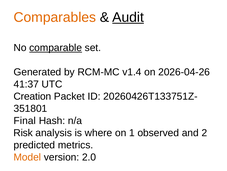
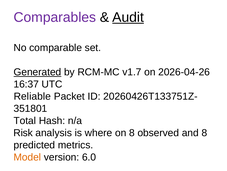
Comparables colour: orange -> purple
comparable underline: present -> none
Generated underline: none -> present
v1.4: v1.4 -> v1.7
41:37: 41:37 -> 16:37
Creation: Creation -> Reliable
Final: Final -> Total
on 1: 1 -> 8
and 2: 2 -> 8
2.0: 2.0 -> 6.0
